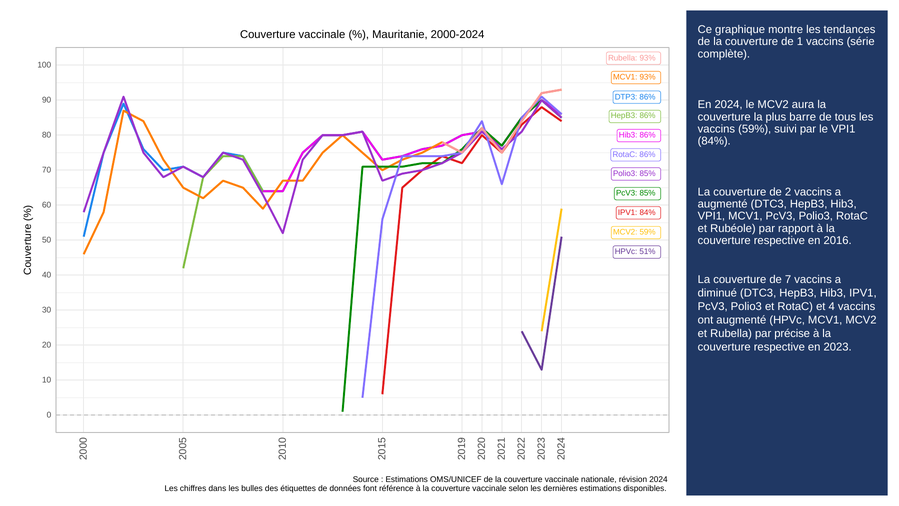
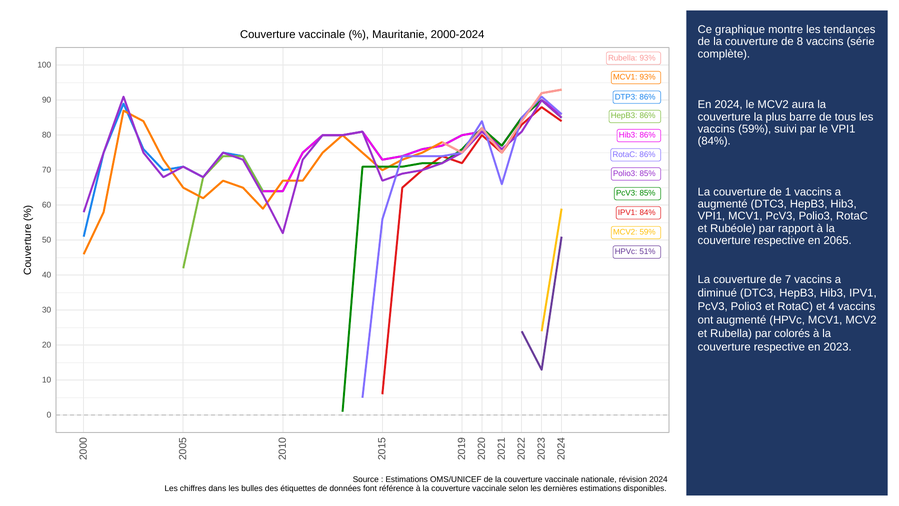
de 1: 1 -> 8
de 2: 2 -> 1
2016: 2016 -> 2065
précise: précise -> colorés
